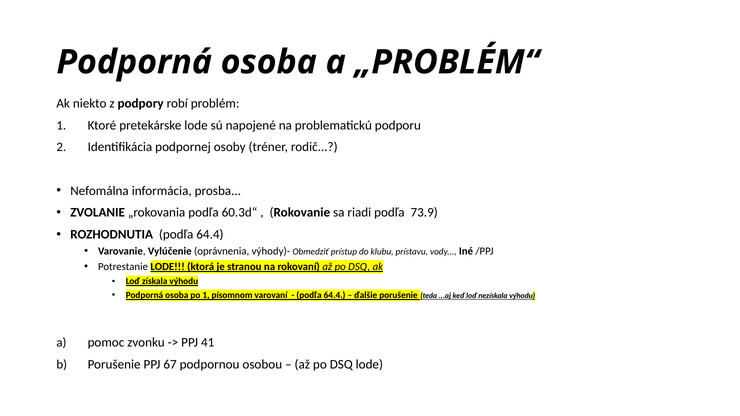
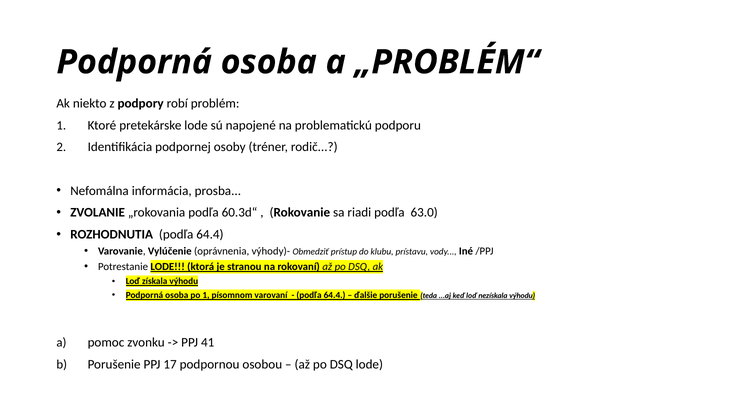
73.9: 73.9 -> 63.0
67: 67 -> 17
